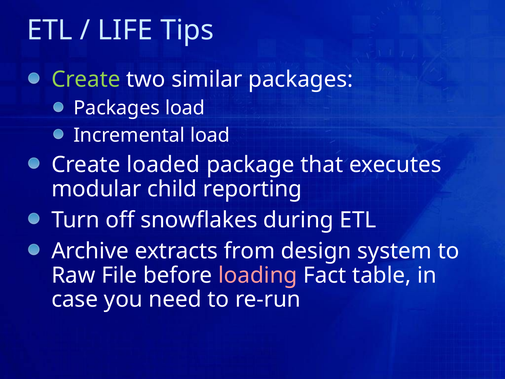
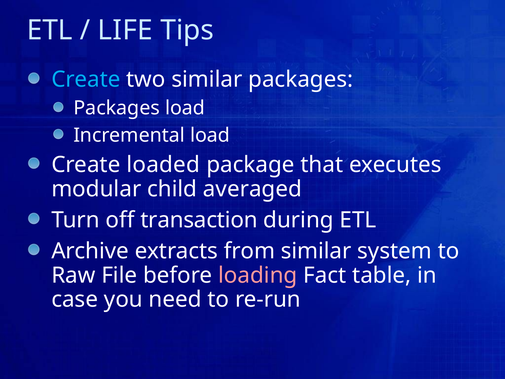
Create at (86, 79) colour: light green -> light blue
reporting: reporting -> averaged
snowflakes: snowflakes -> transaction
from design: design -> similar
